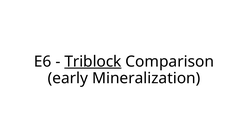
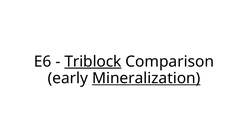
Mineralization underline: none -> present
